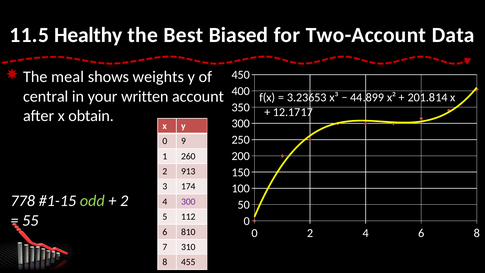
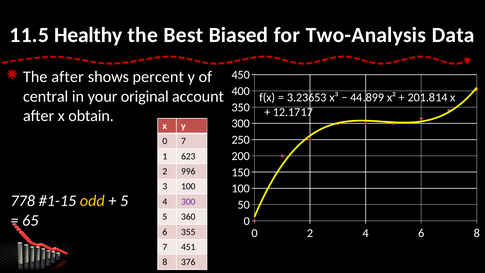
Two-Account: Two-Account -> Two-Analysis
The meal: meal -> after
weights: weights -> percent
written: written -> original
0 9: 9 -> 7
260: 260 -> 623
913: 913 -> 996
3 174: 174 -> 100
odd colour: light green -> yellow
2 at (124, 201): 2 -> 5
112: 112 -> 360
55: 55 -> 65
810: 810 -> 355
310: 310 -> 451
455: 455 -> 376
